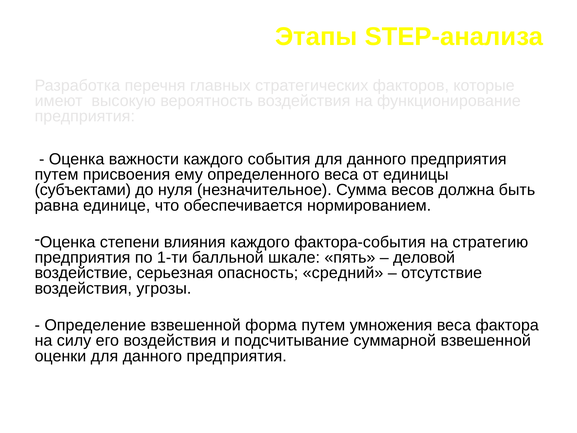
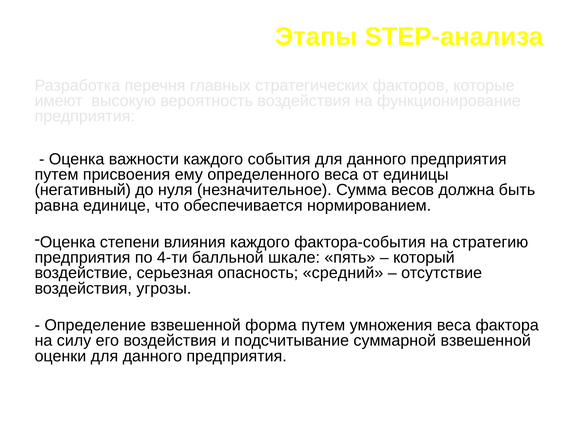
субъектами: субъектами -> негативный
1-ти: 1-ти -> 4-ти
деловой: деловой -> который
